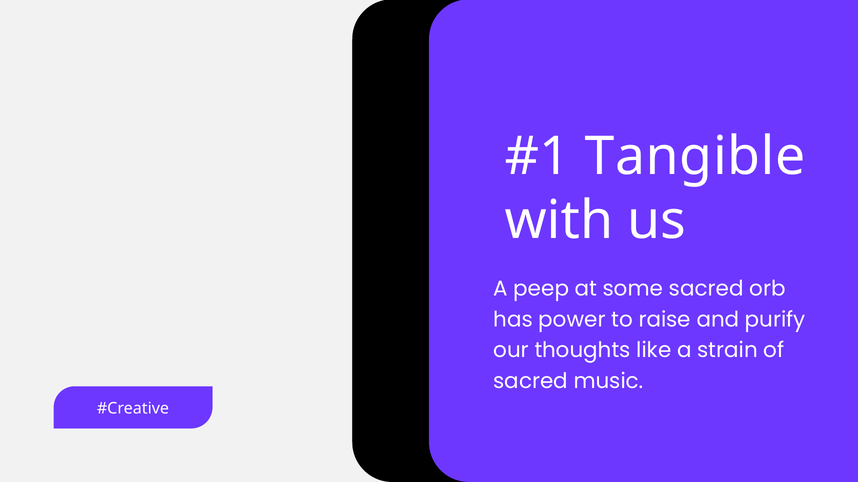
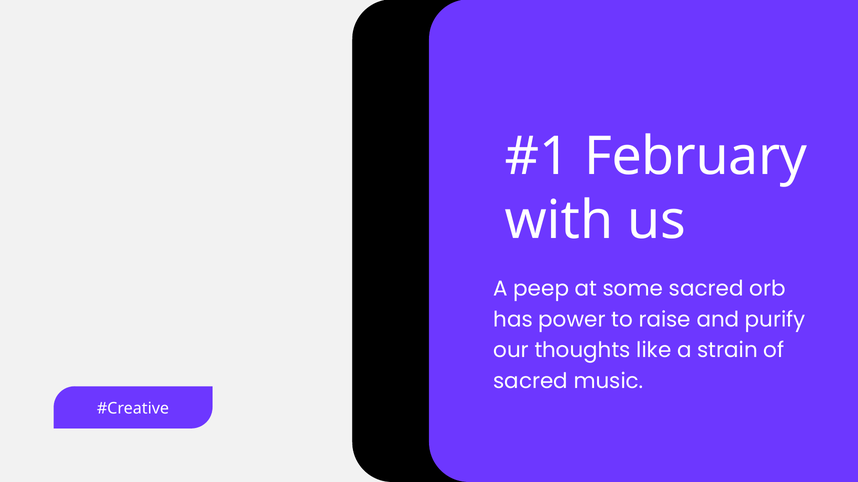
Tangible: Tangible -> February
